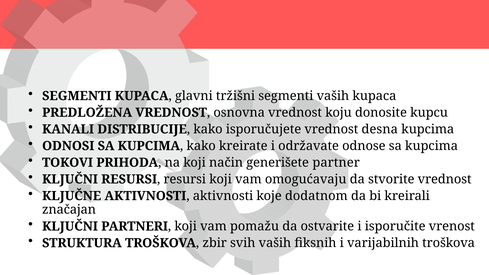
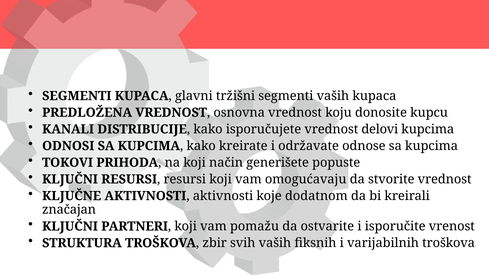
desna: desna -> delovi
partner: partner -> popuste
